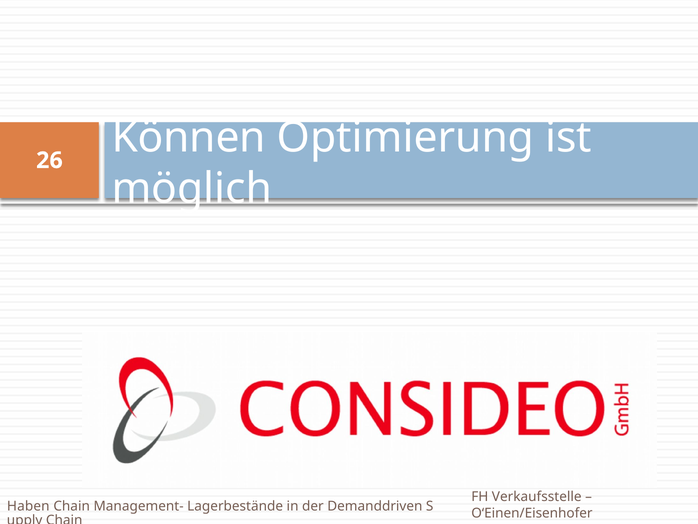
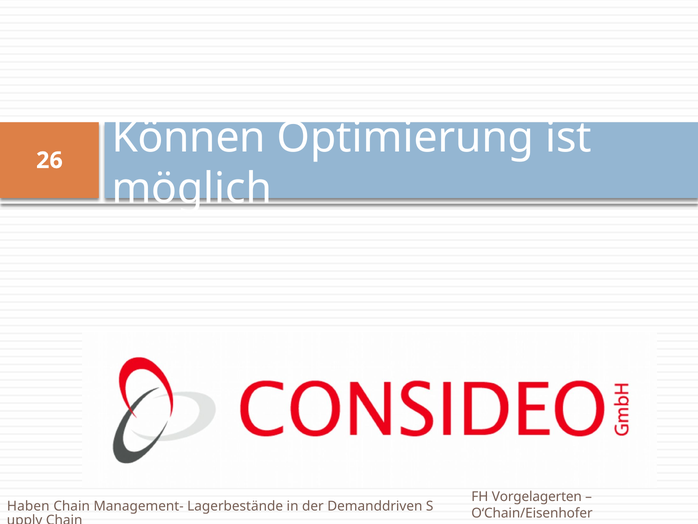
Verkaufsstelle: Verkaufsstelle -> Vorgelagerten
O‘Einen/Eisenhofer: O‘Einen/Eisenhofer -> O‘Chain/Eisenhofer
